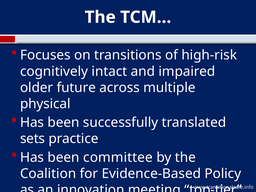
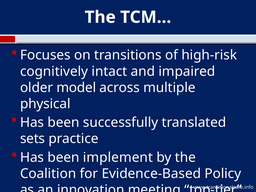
future: future -> model
committee: committee -> implement
